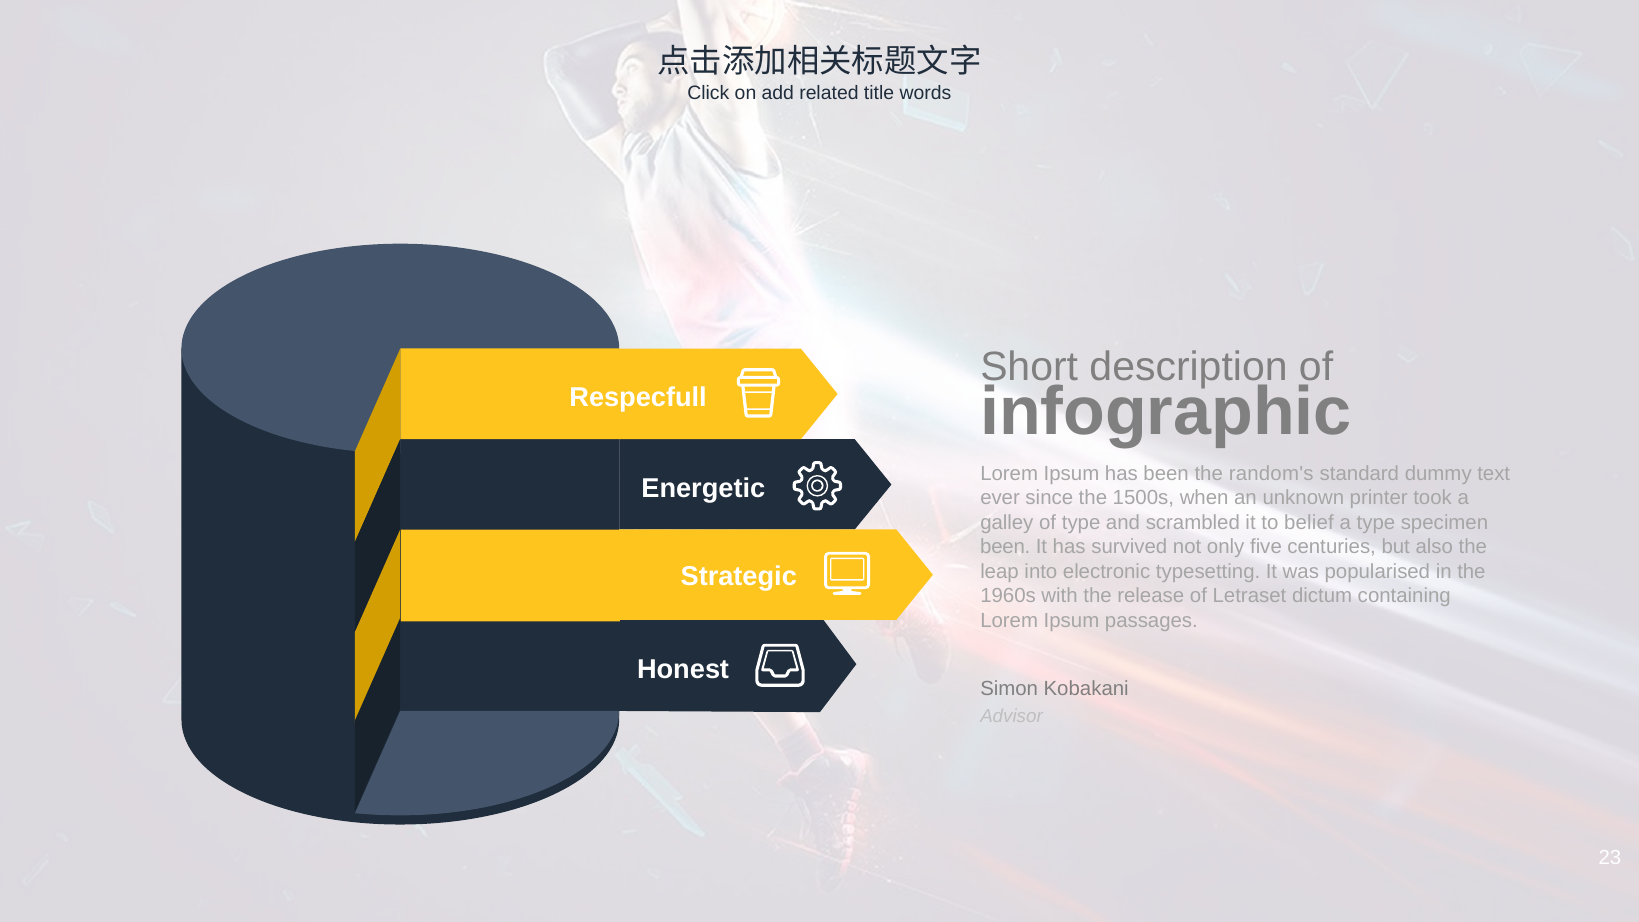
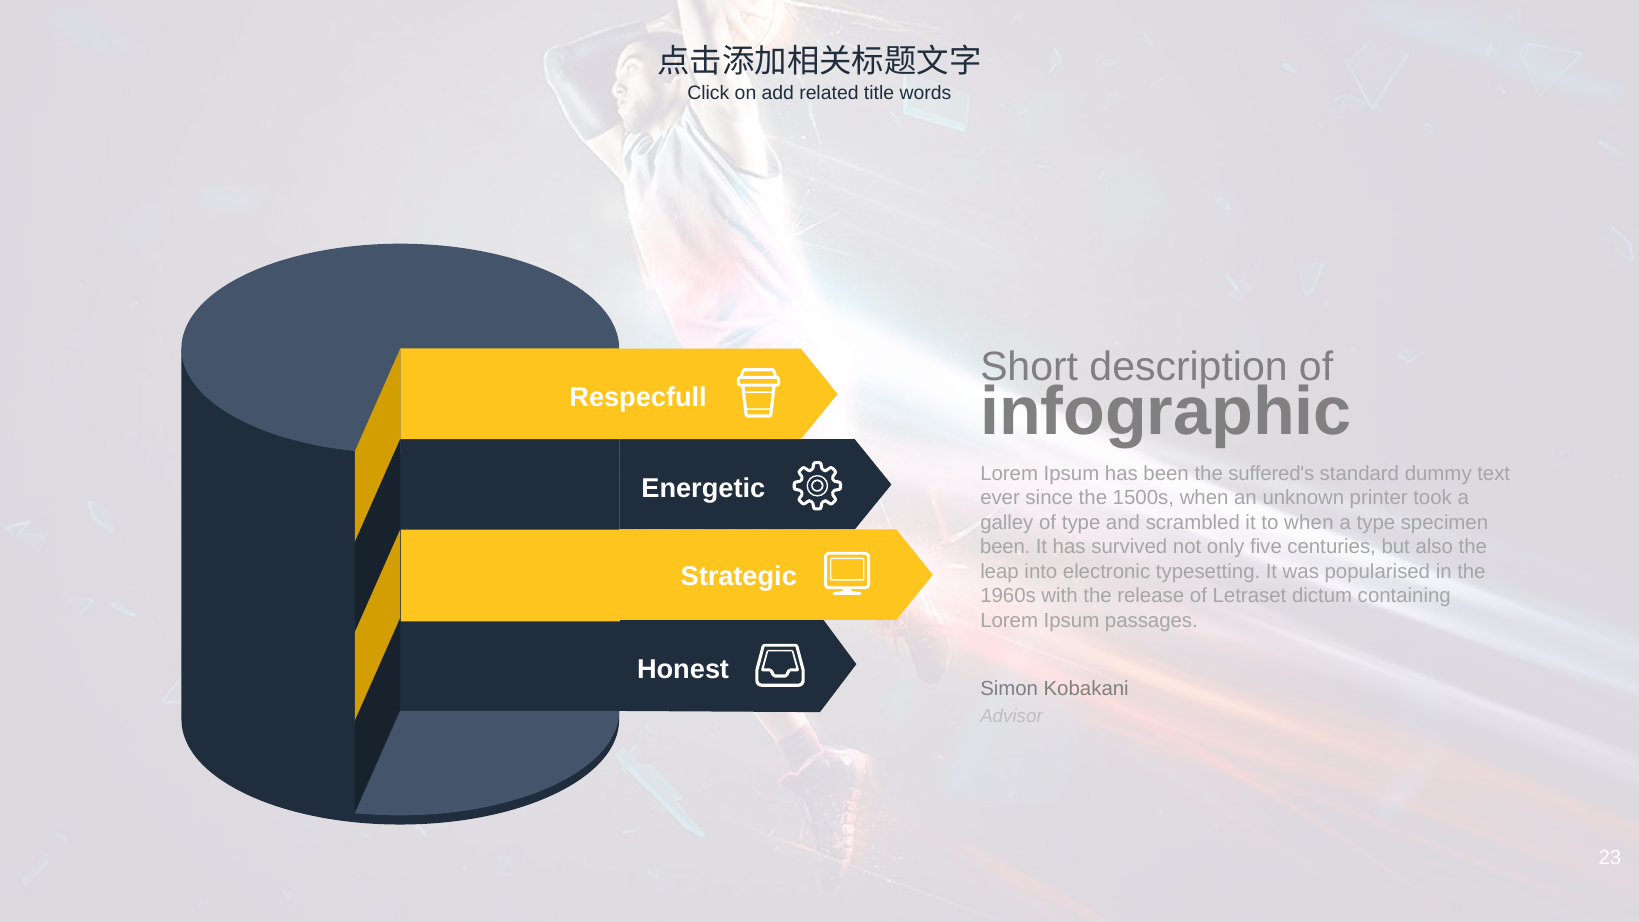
random's: random's -> suffered's
to belief: belief -> when
